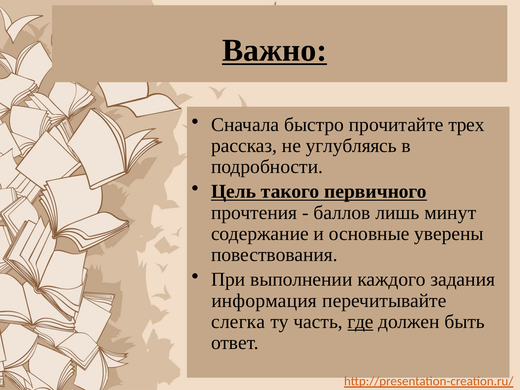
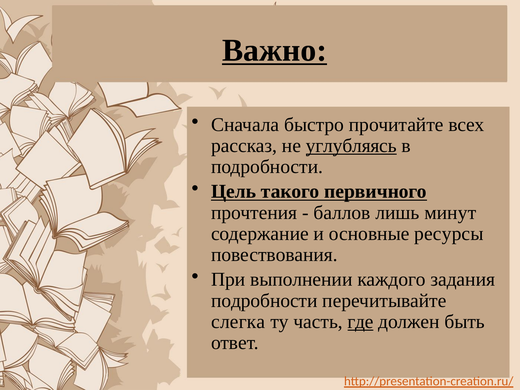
трех: трех -> всех
углубляясь underline: none -> present
уверены: уверены -> ресурсы
информация at (264, 301): информация -> подробности
